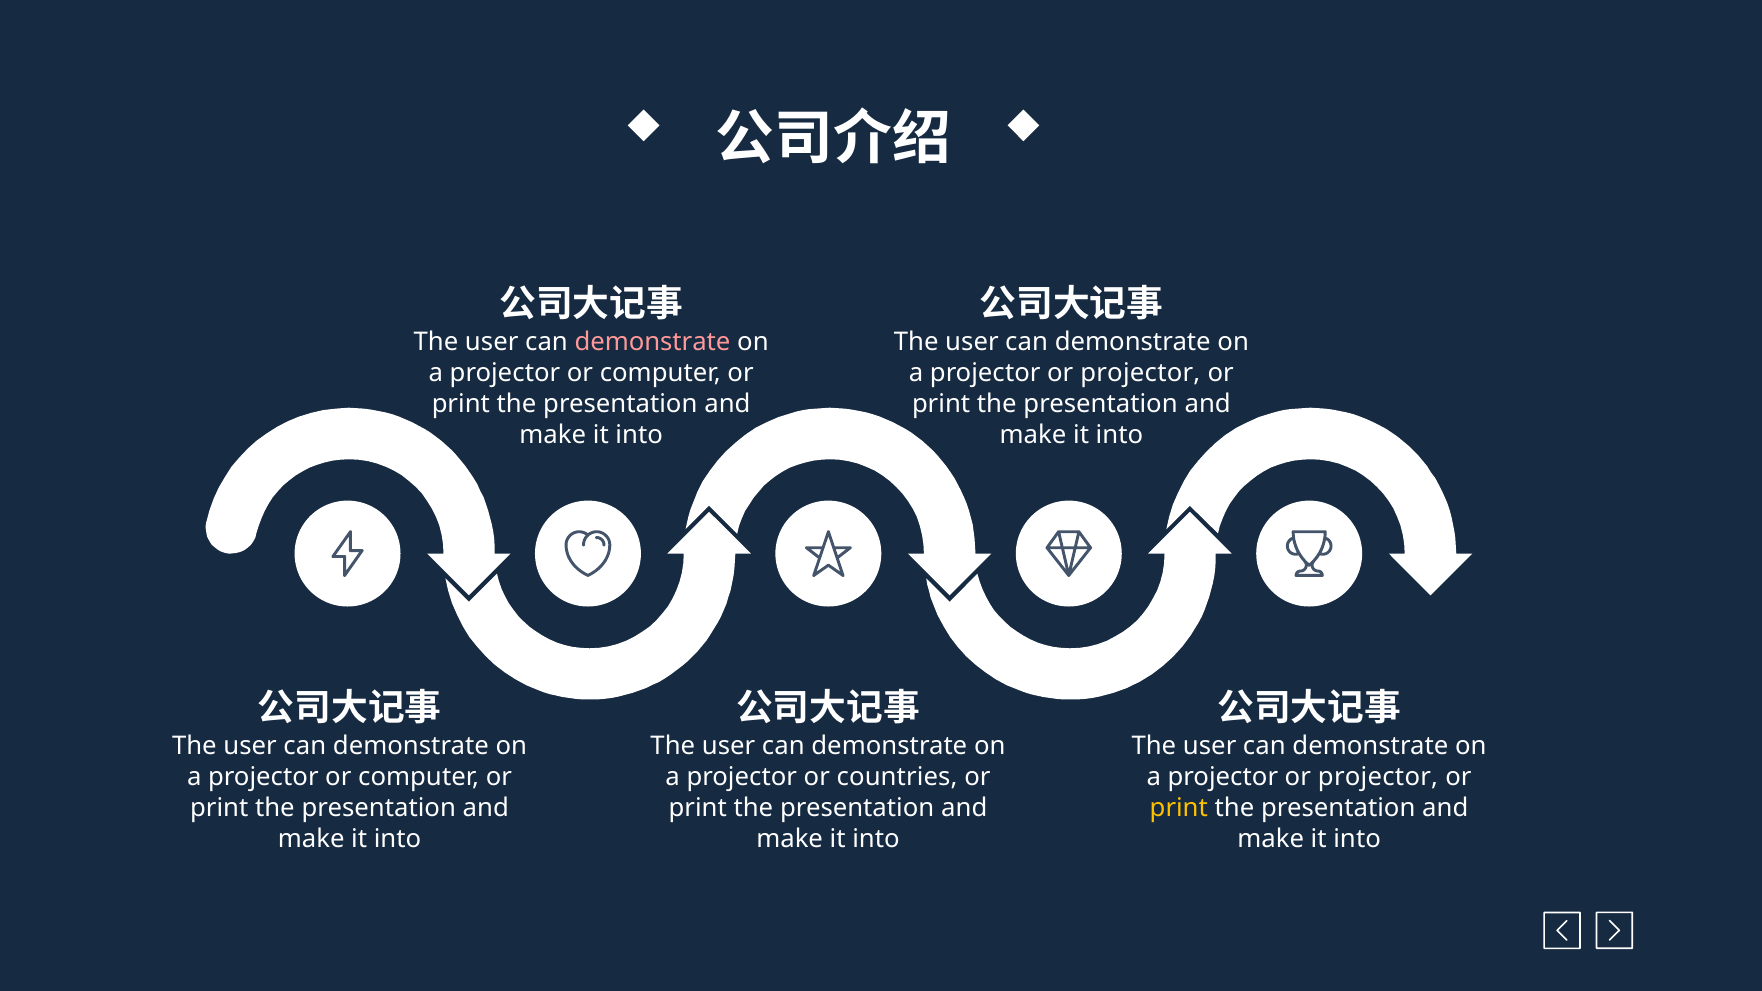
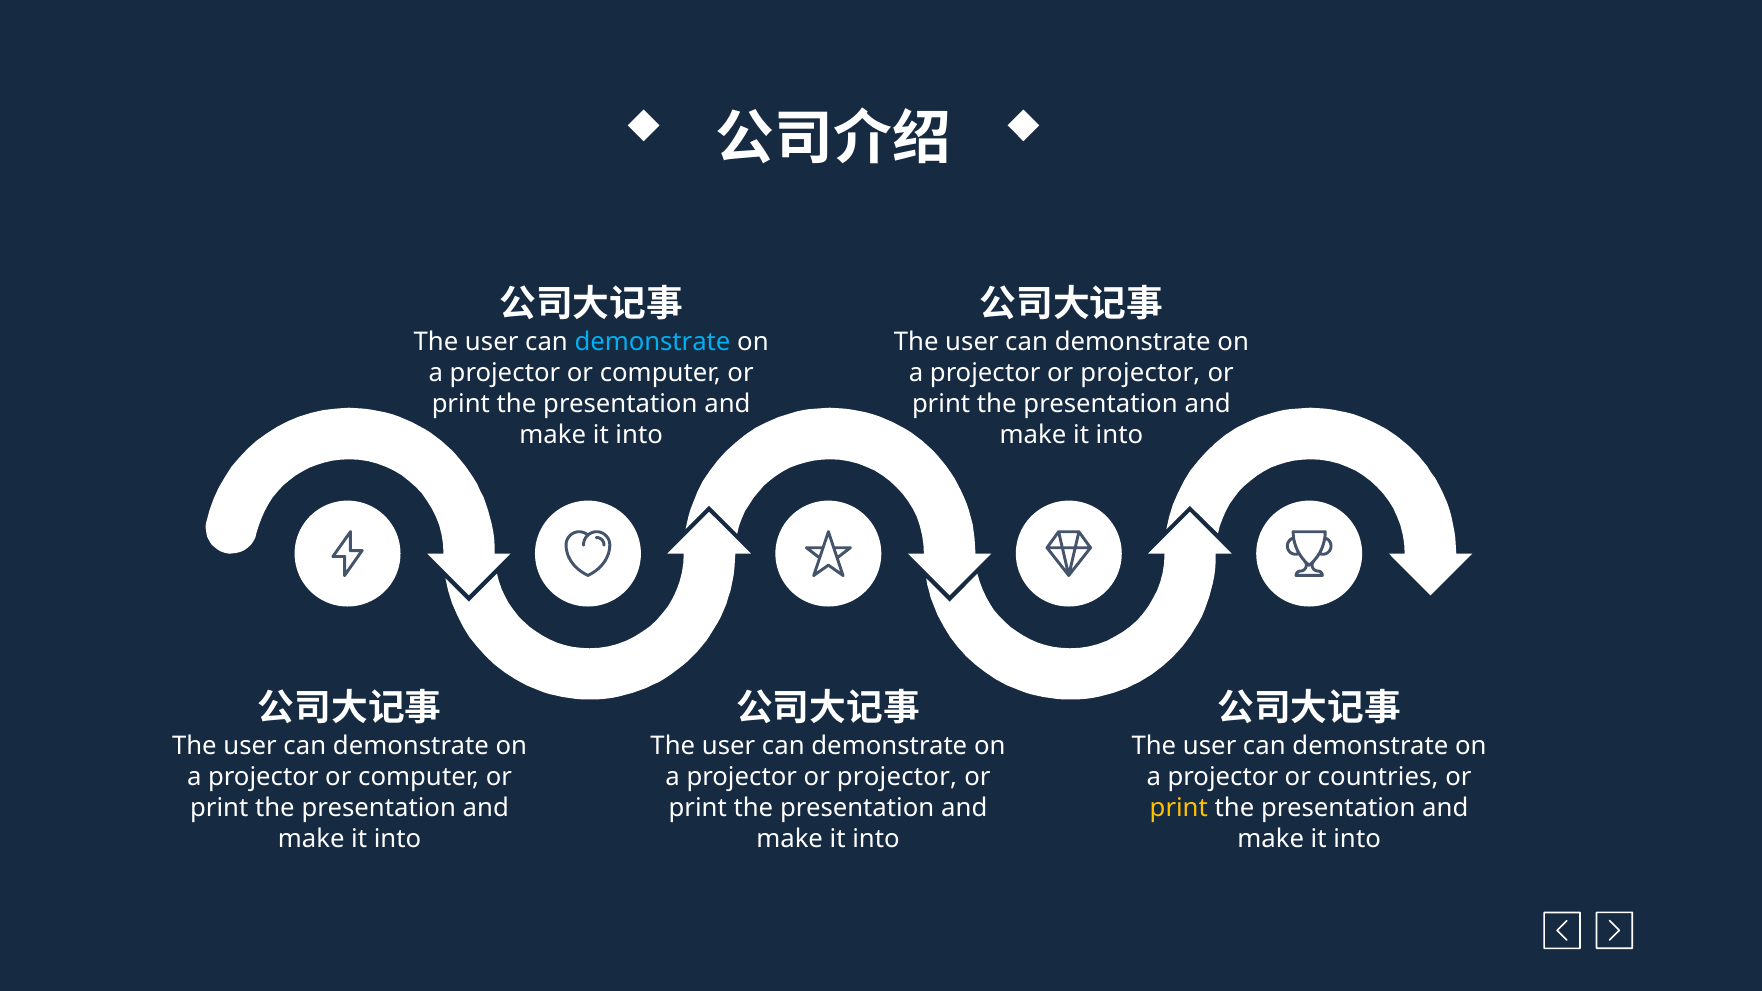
demonstrate at (652, 342) colour: pink -> light blue
countries at (897, 777): countries -> projector
projector at (1378, 777): projector -> countries
